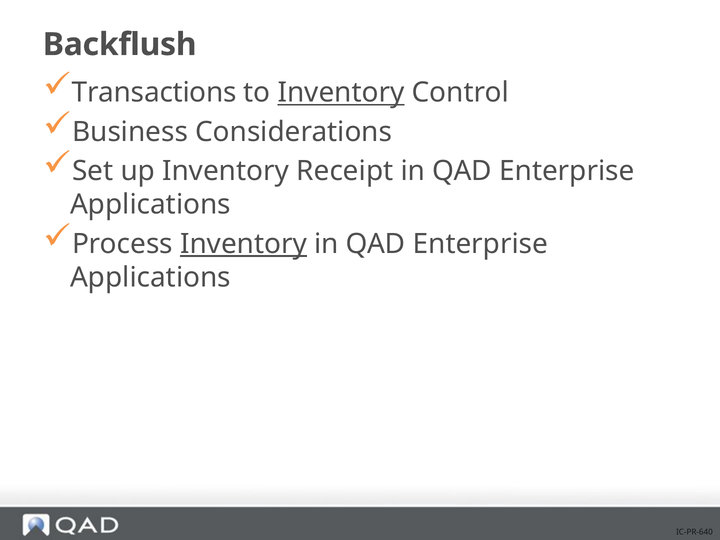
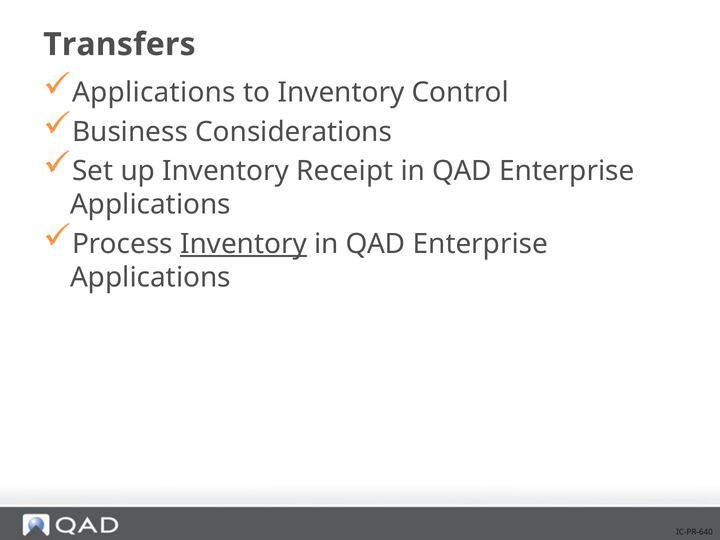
Backflush: Backflush -> Transfers
Transactions at (154, 93): Transactions -> Applications
Inventory at (341, 93) underline: present -> none
